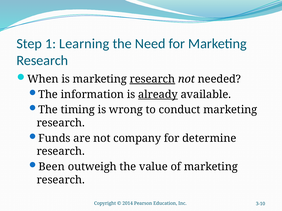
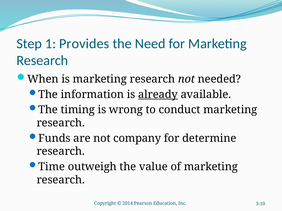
Learning: Learning -> Provides
research at (152, 79) underline: present -> none
Been: Been -> Time
